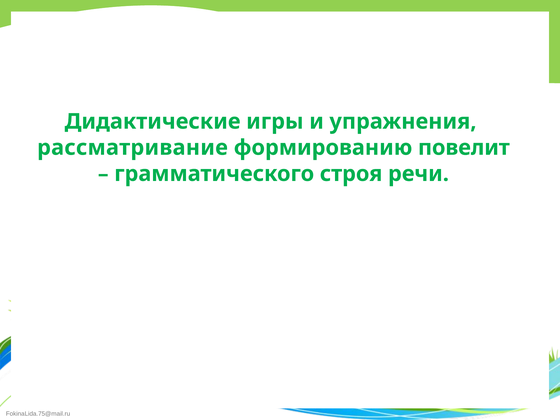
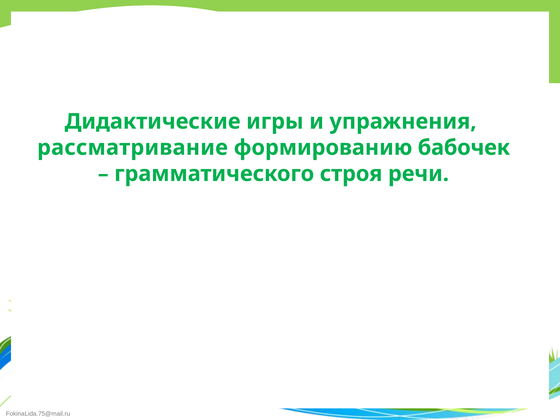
повелит: повелит -> бабочек
